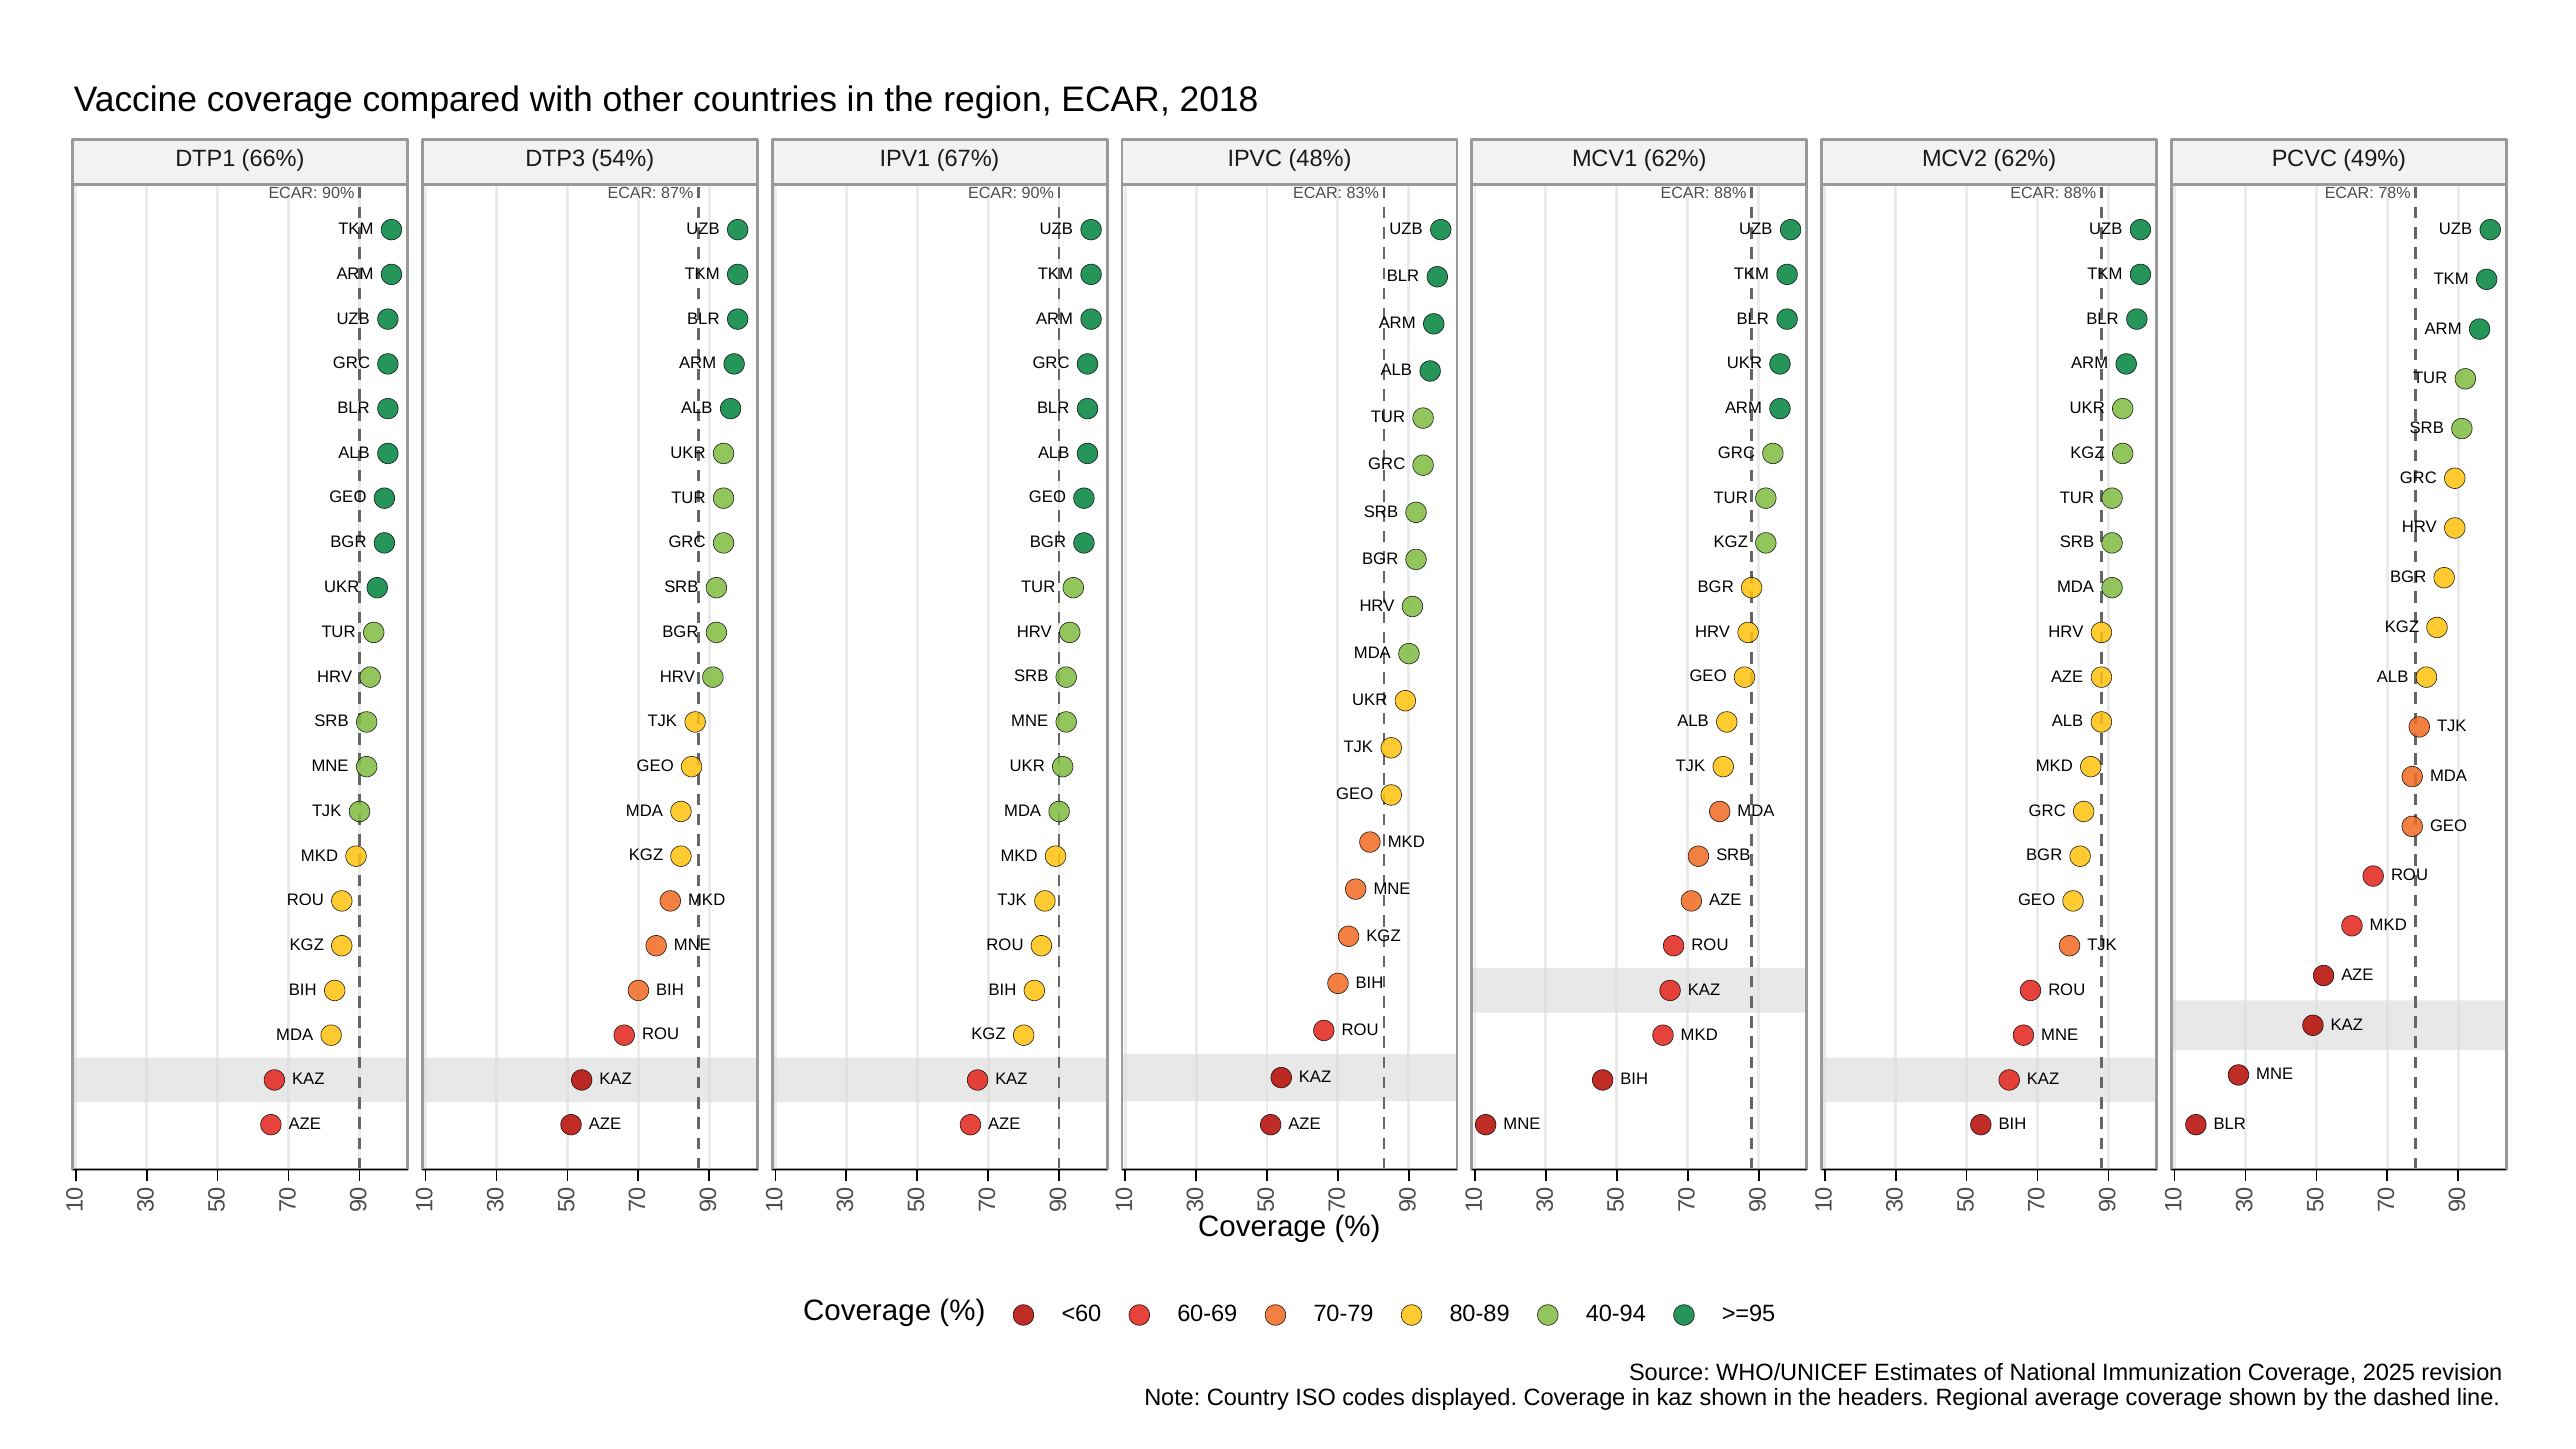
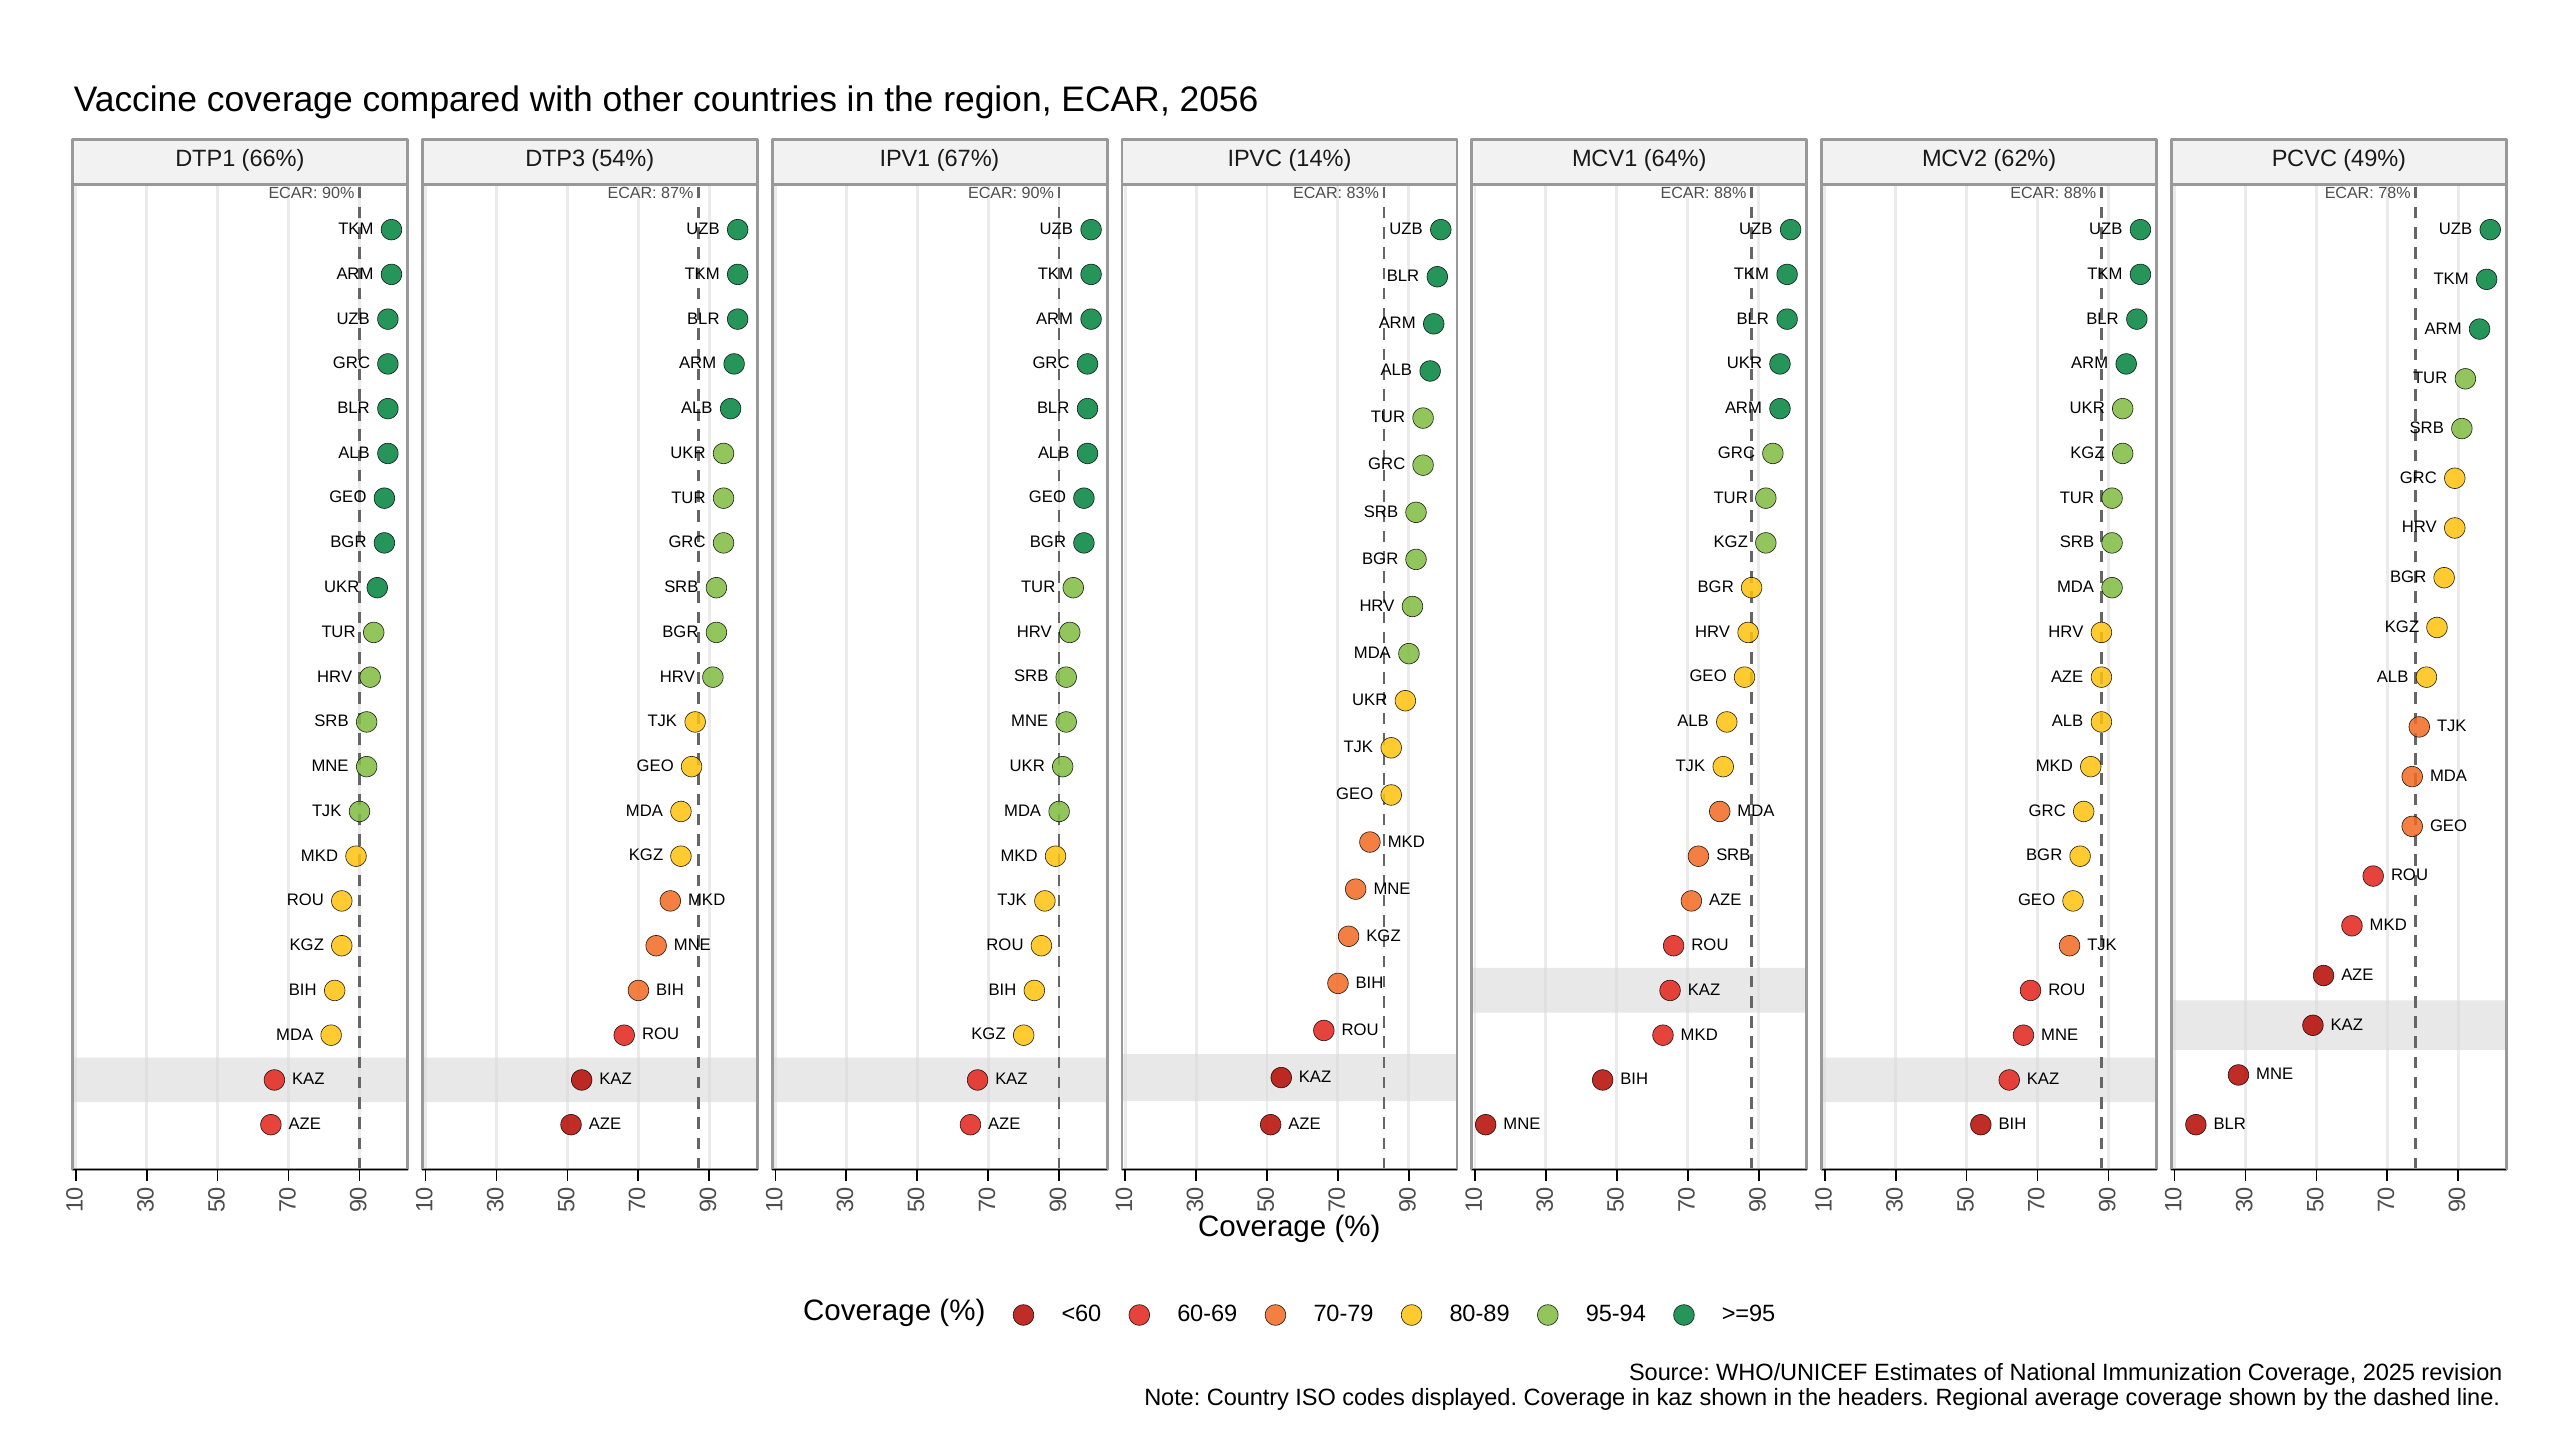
2018: 2018 -> 2056
48%: 48% -> 14%
MCV1 62%: 62% -> 64%
40-94: 40-94 -> 95-94
